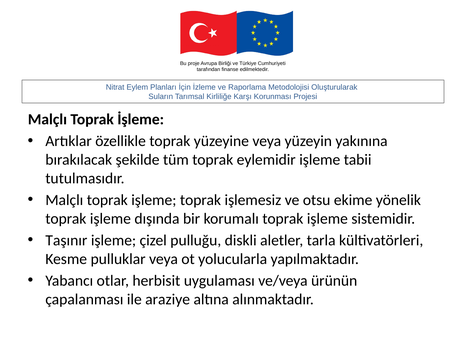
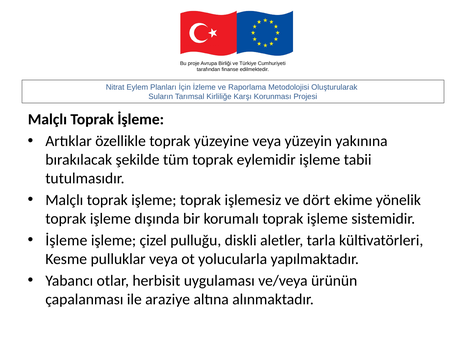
otsu: otsu -> dört
Taşınır at (66, 241): Taşınır -> İşleme
